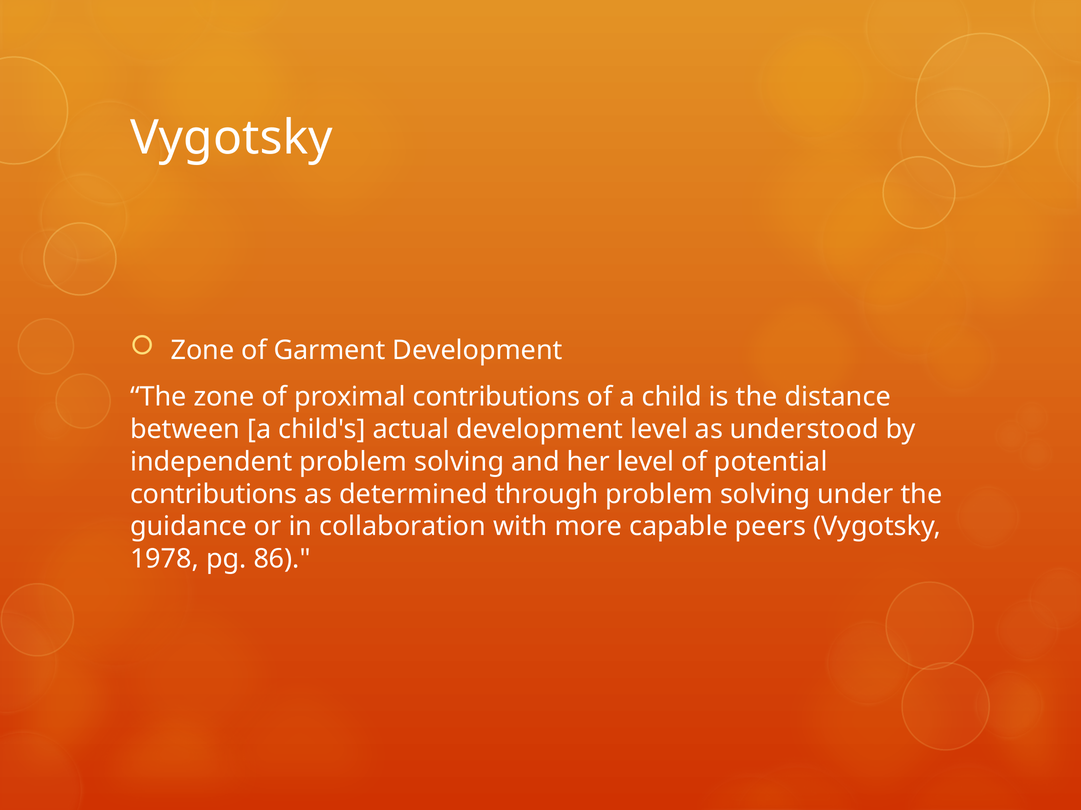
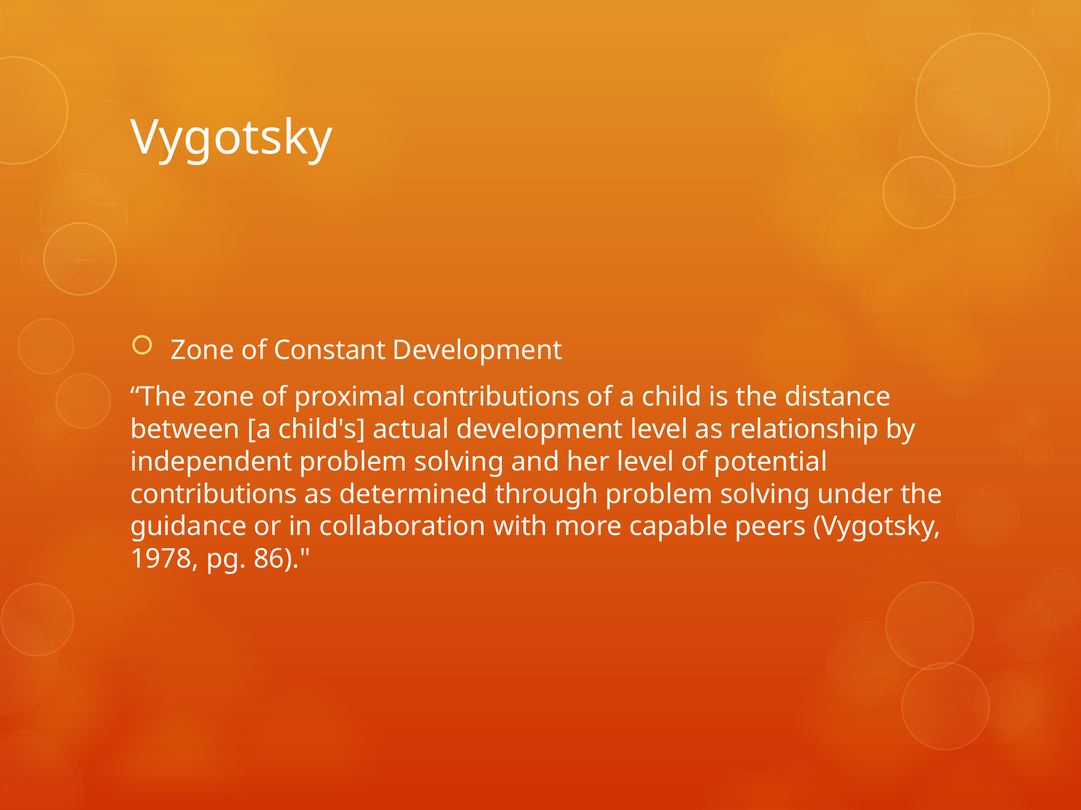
Garment: Garment -> Constant
understood: understood -> relationship
